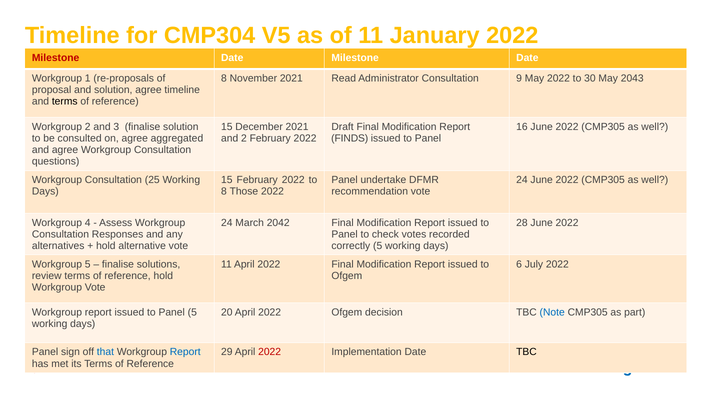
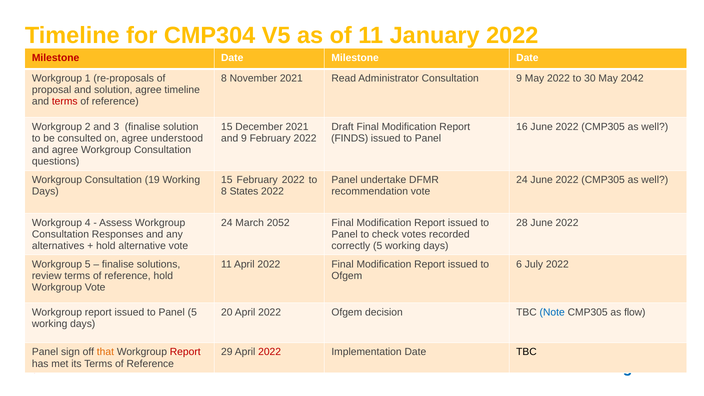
2043: 2043 -> 2042
terms at (65, 101) colour: black -> red
aggregated: aggregated -> understood
and 2: 2 -> 9
25: 25 -> 19
Those: Those -> States
2042: 2042 -> 2052
part: part -> flow
that colour: blue -> orange
Report at (185, 352) colour: blue -> red
